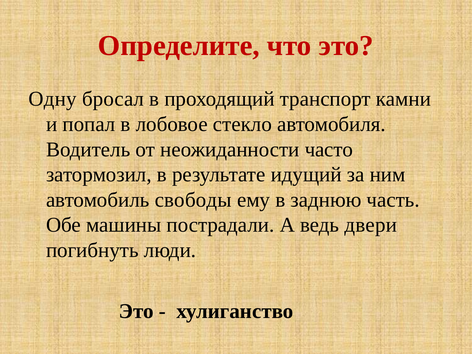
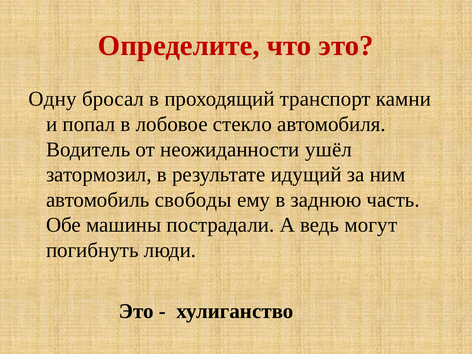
часто: часто -> ушёл
двери: двери -> могут
